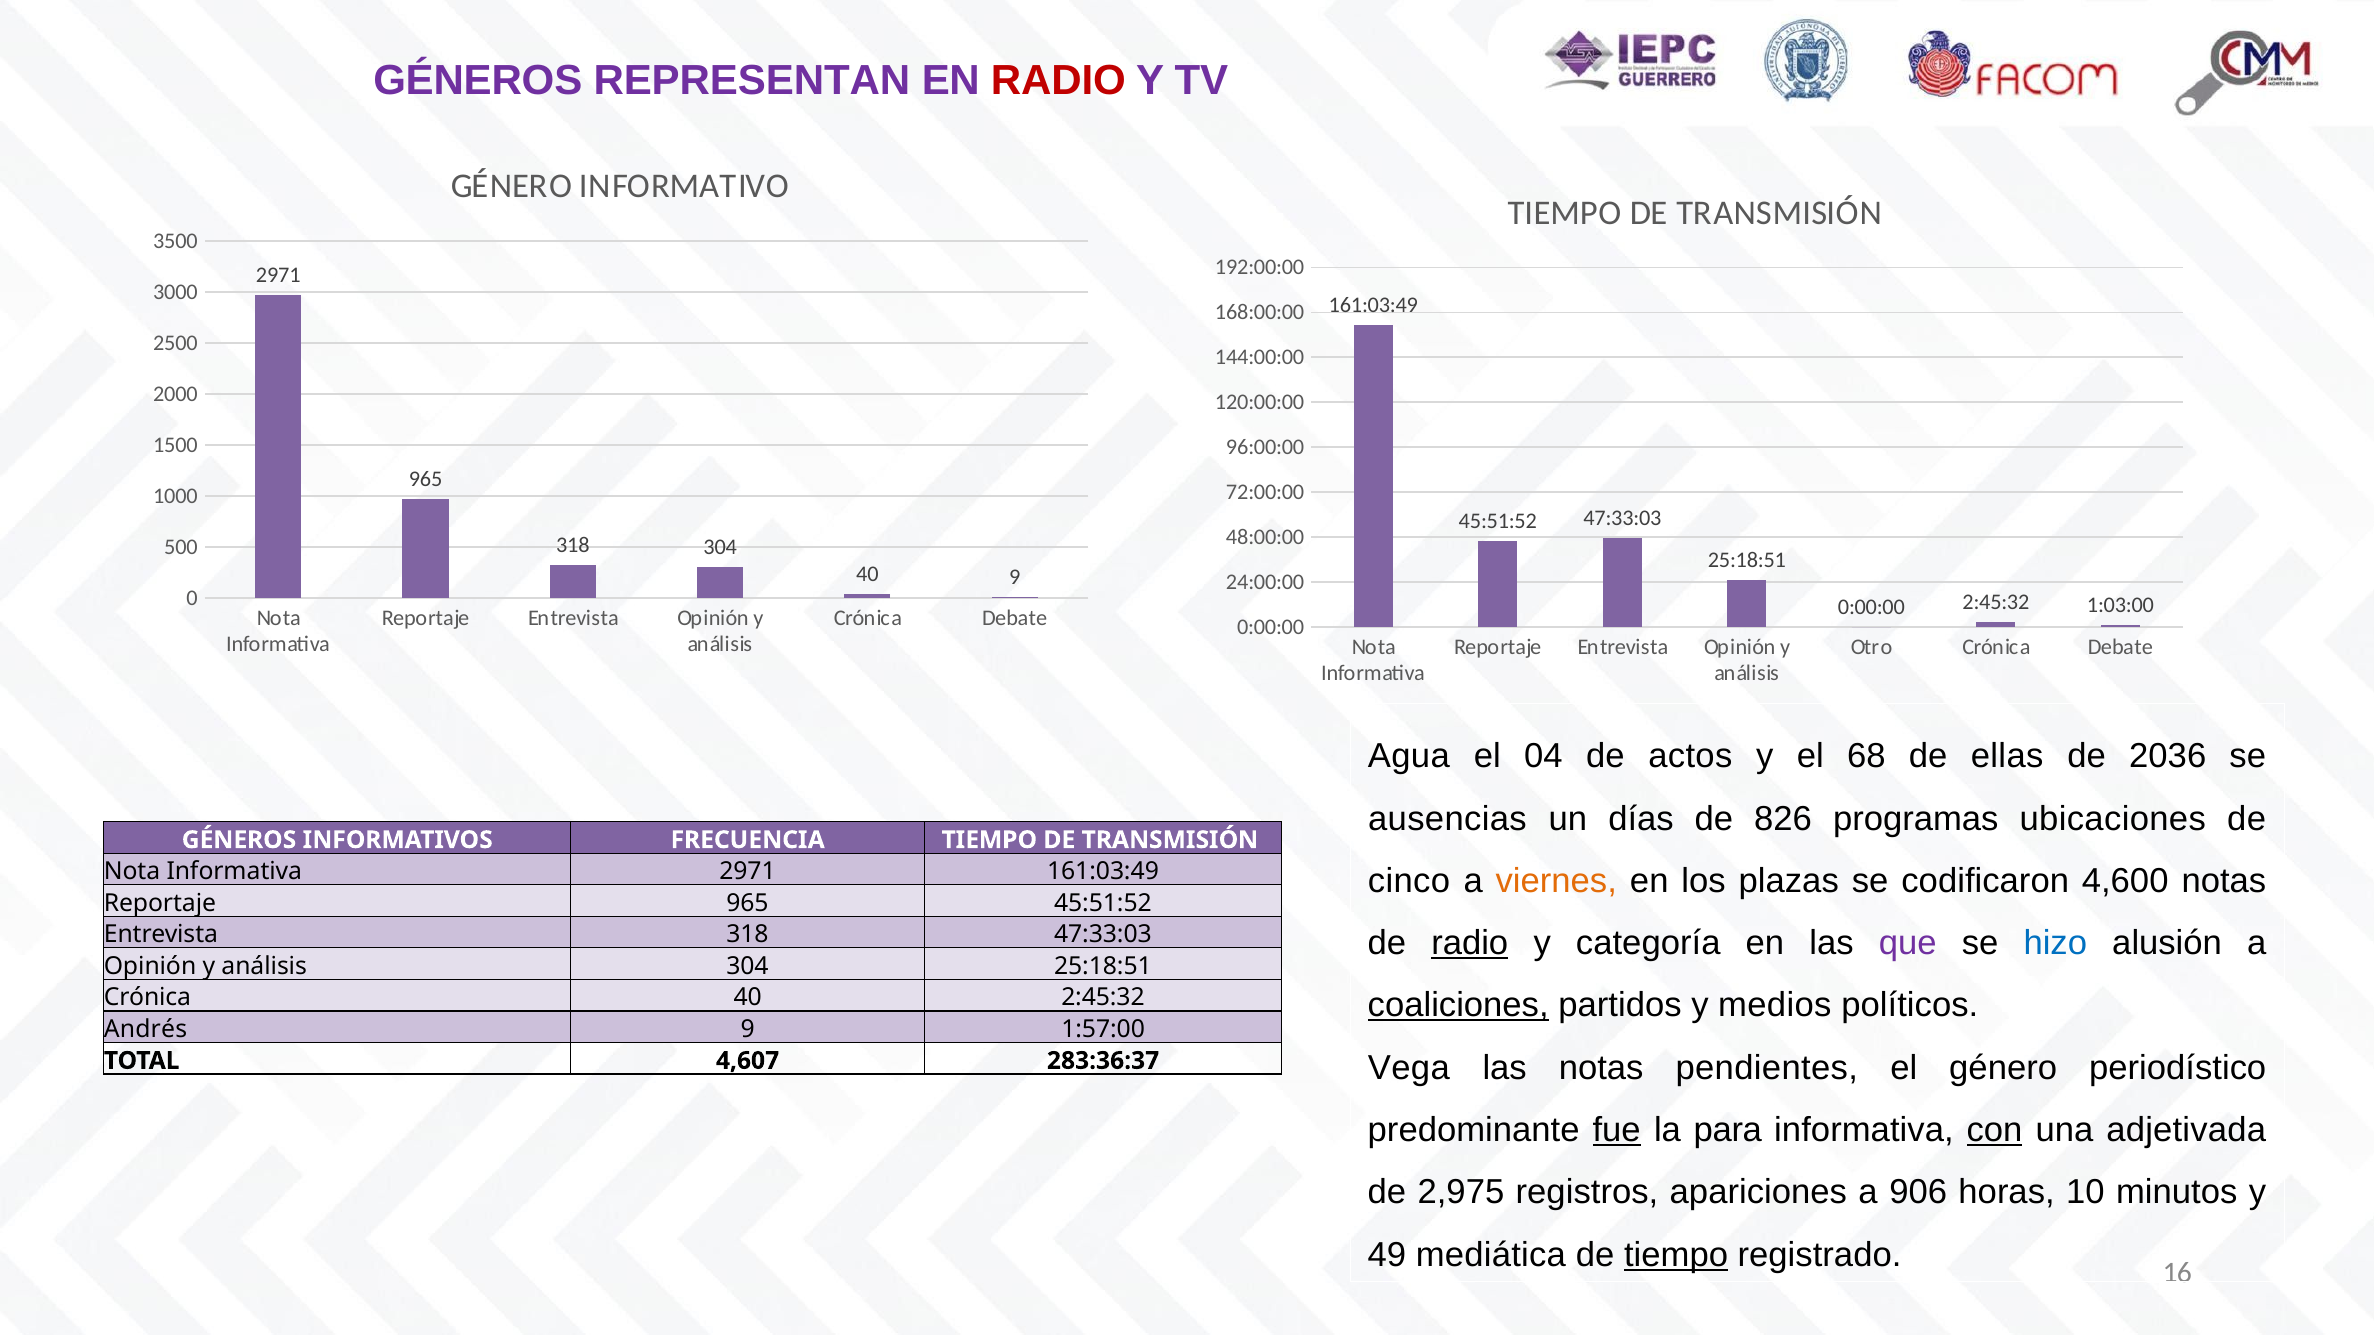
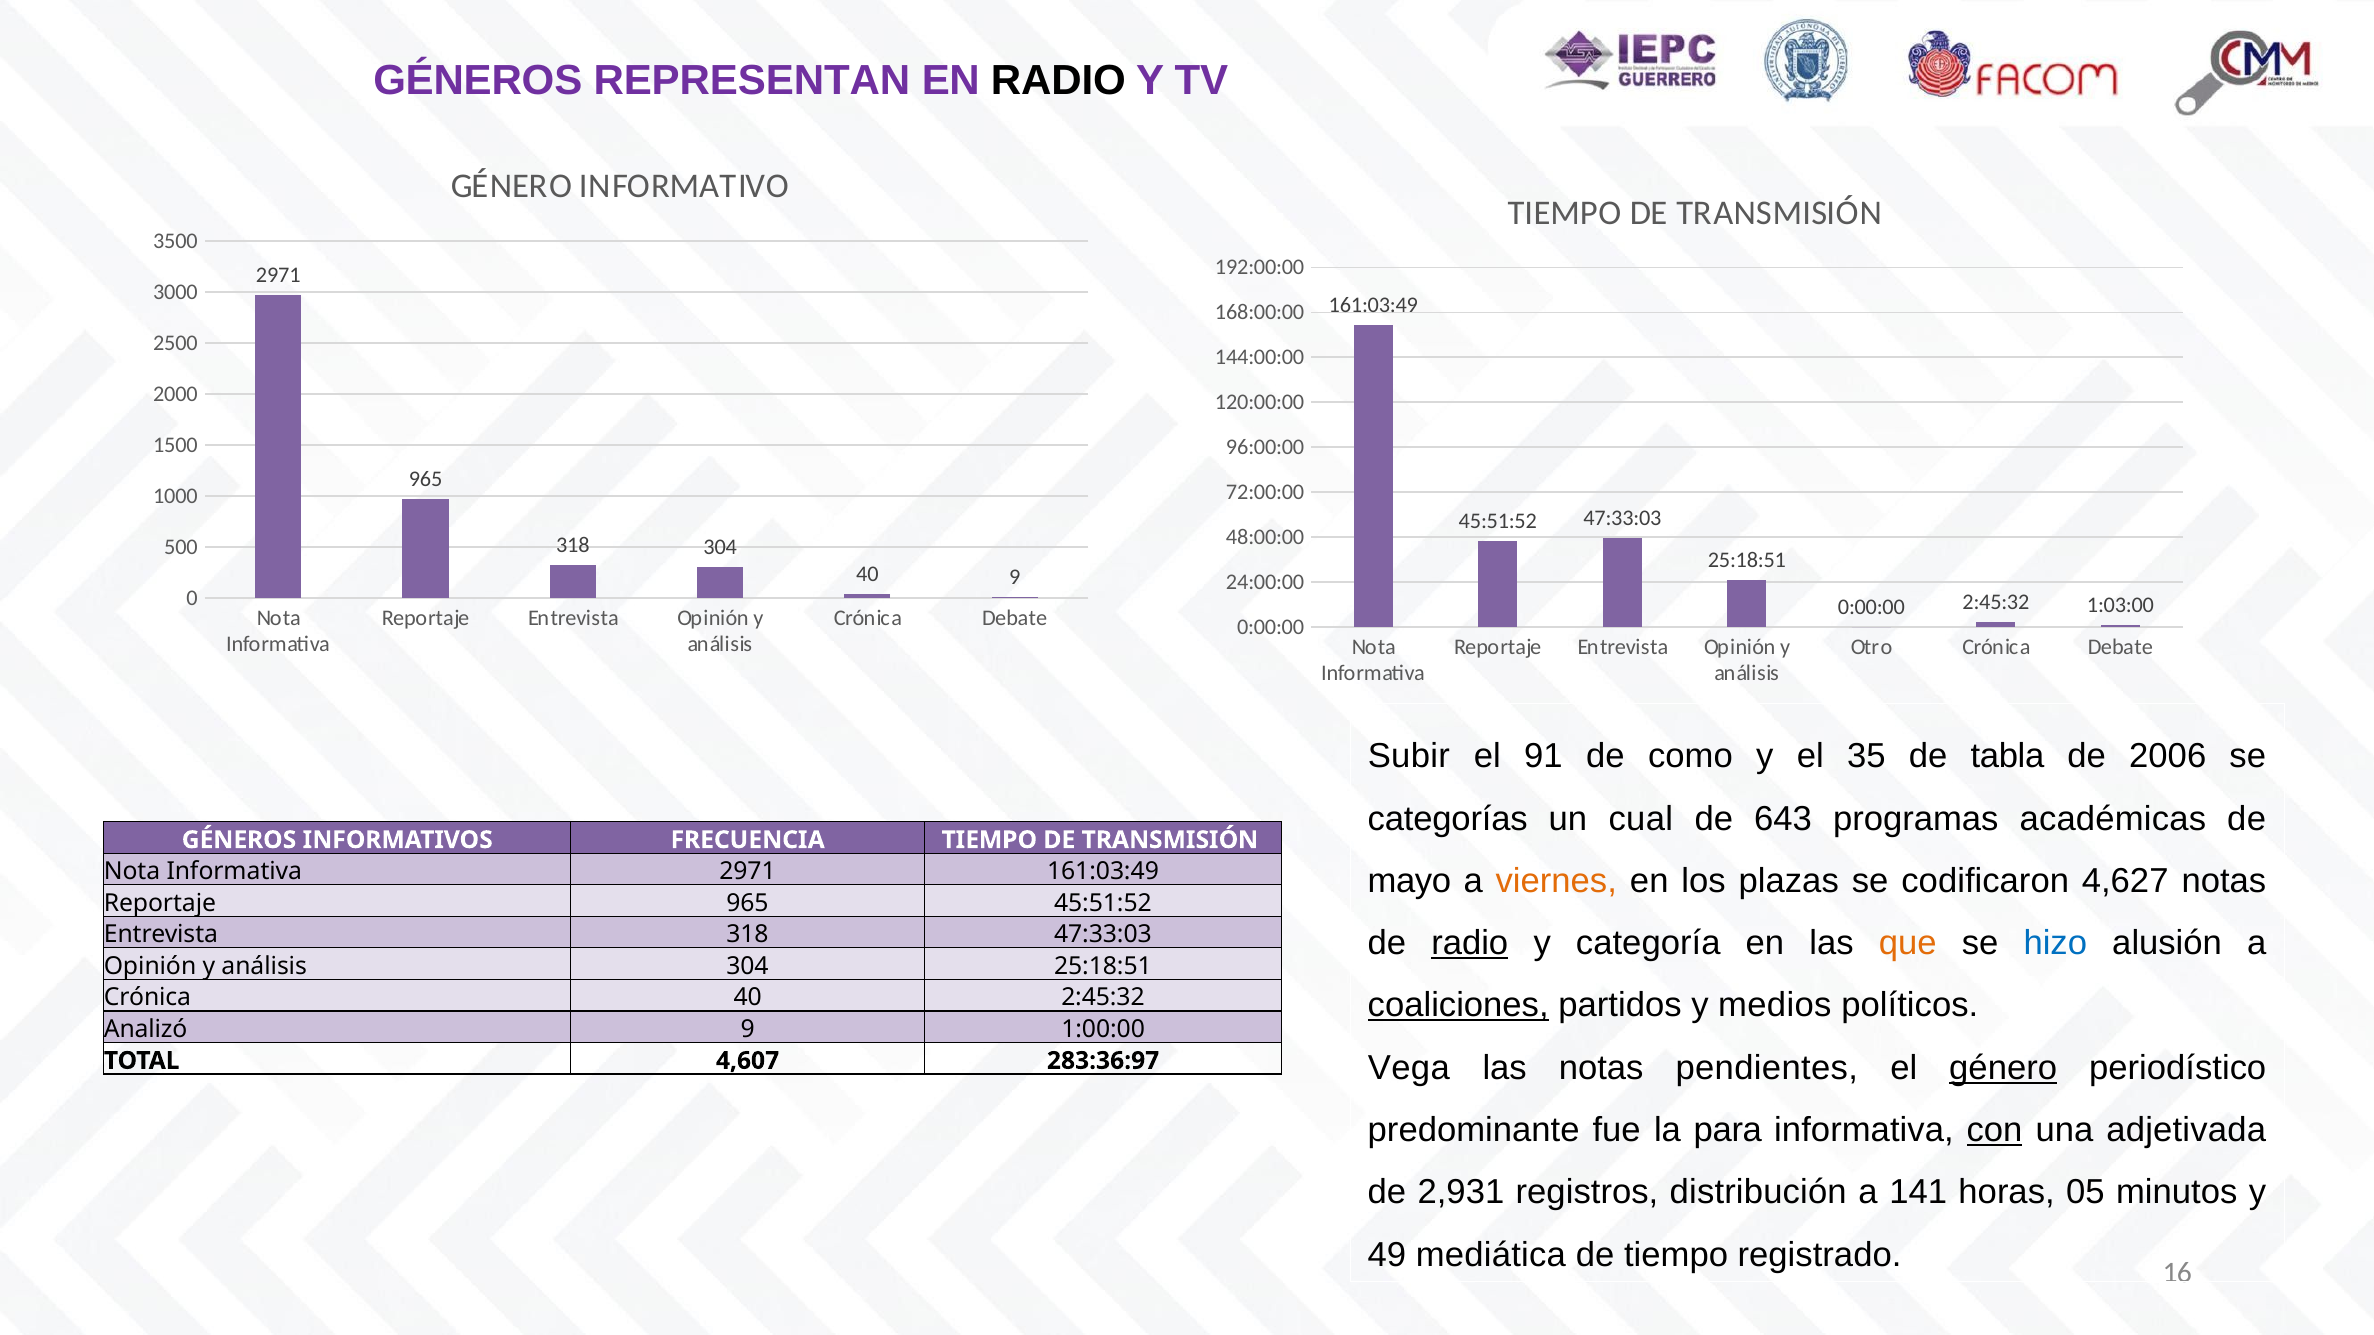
RADIO at (1058, 81) colour: red -> black
Agua: Agua -> Subir
04: 04 -> 91
actos: actos -> como
68: 68 -> 35
ellas: ellas -> tabla
2036: 2036 -> 2006
ausencias: ausencias -> categorías
días: días -> cual
826: 826 -> 643
ubicaciones: ubicaciones -> académicas
cinco: cinco -> mayo
4,600: 4,600 -> 4,627
que colour: purple -> orange
Andrés: Andrés -> Analizó
1:57:00: 1:57:00 -> 1:00:00
género at (2003, 1068) underline: none -> present
283:36:37: 283:36:37 -> 283:36:97
fue underline: present -> none
2,975: 2,975 -> 2,931
apariciones: apariciones -> distribución
906: 906 -> 141
10: 10 -> 05
tiempo at (1676, 1255) underline: present -> none
